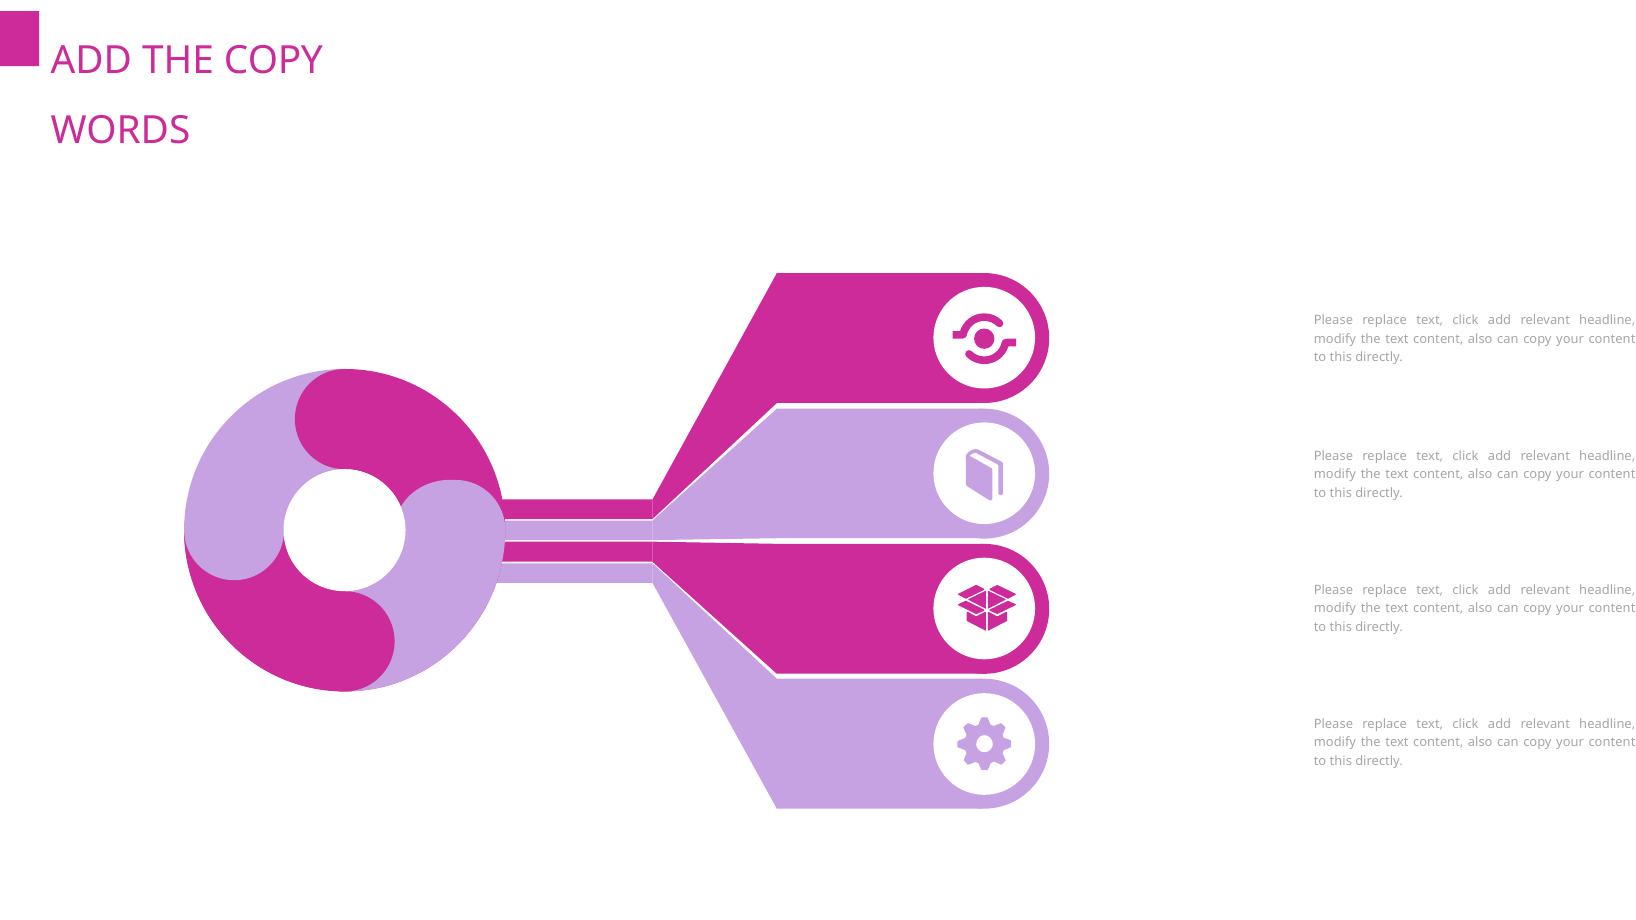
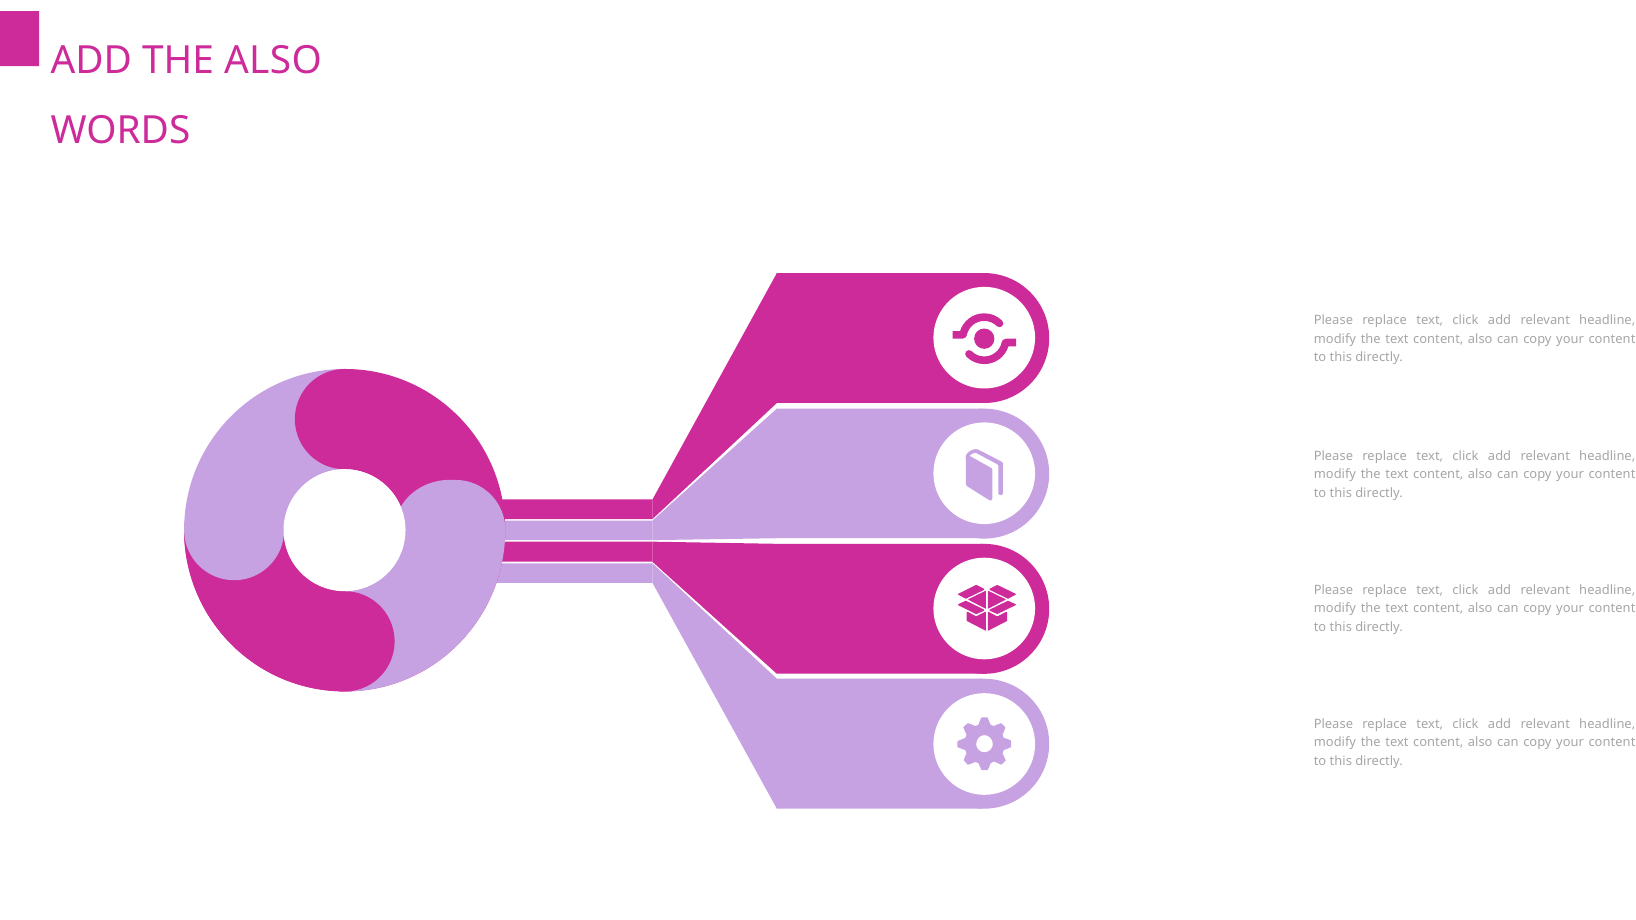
THE COPY: COPY -> ALSO
